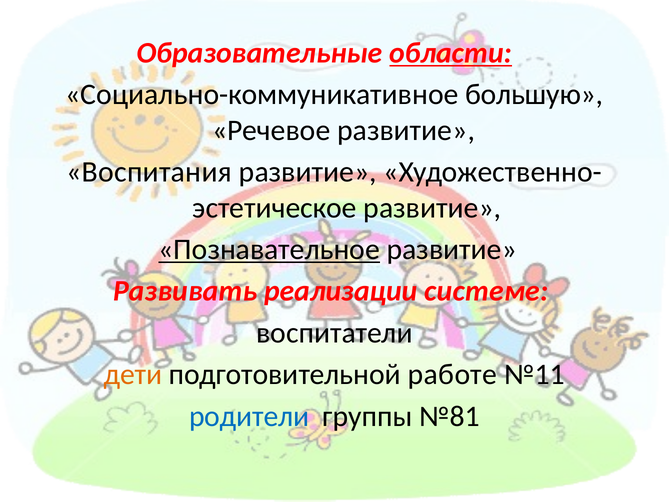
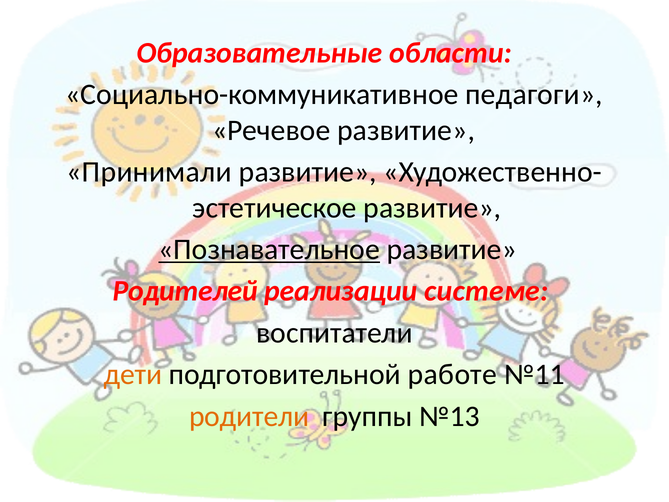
области underline: present -> none
большую: большую -> педагоги
Воспитания: Воспитания -> Принимали
Развивать: Развивать -> Родителей
родители colour: blue -> orange
№81: №81 -> №13
